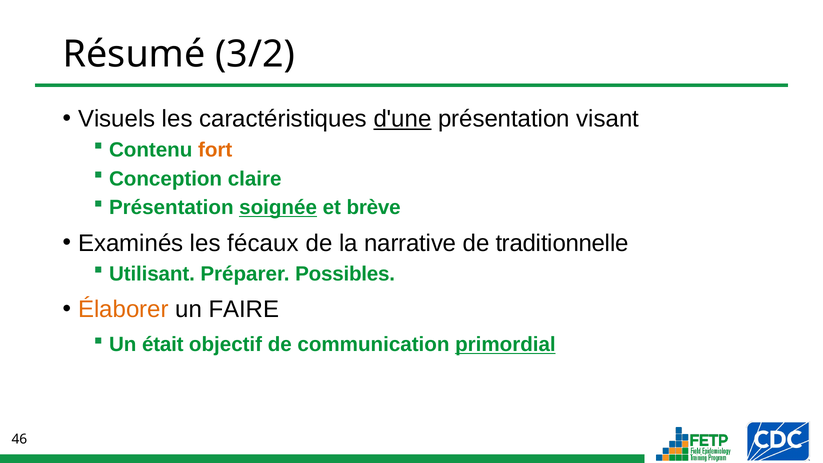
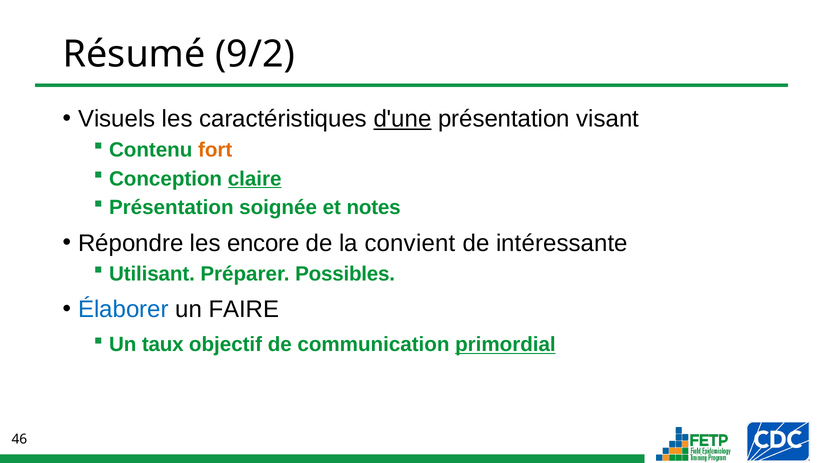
3/2: 3/2 -> 9/2
claire underline: none -> present
soignée underline: present -> none
brève: brève -> notes
Examinés: Examinés -> Répondre
fécaux: fécaux -> encore
narrative: narrative -> convient
traditionnelle: traditionnelle -> intéressante
Élaborer colour: orange -> blue
était: était -> taux
